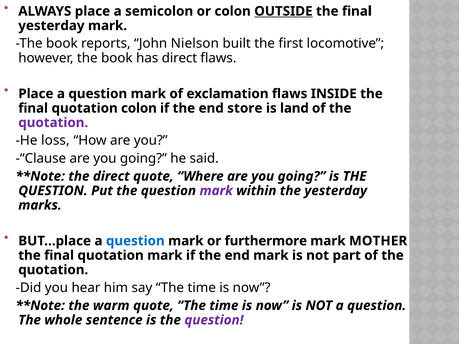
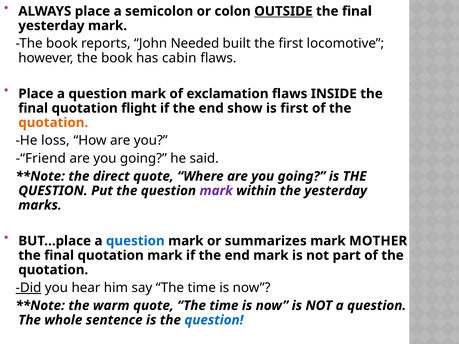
Nielson: Nielson -> Needed
has direct: direct -> cabin
quotation colon: colon -> flight
store: store -> show
is land: land -> first
quotation at (53, 123) colour: purple -> orange
-“Clause: -“Clause -> -“Friend
furthermore: furthermore -> summarizes
Did underline: none -> present
question at (214, 320) colour: purple -> blue
